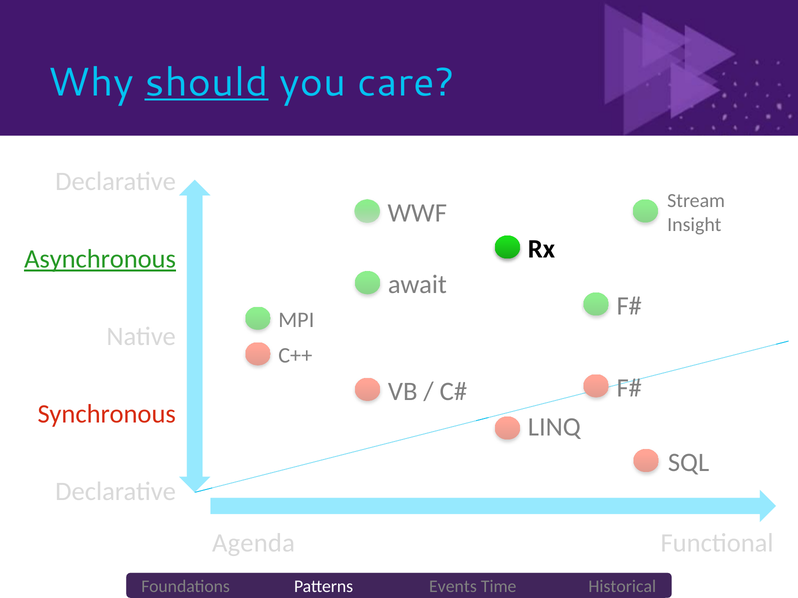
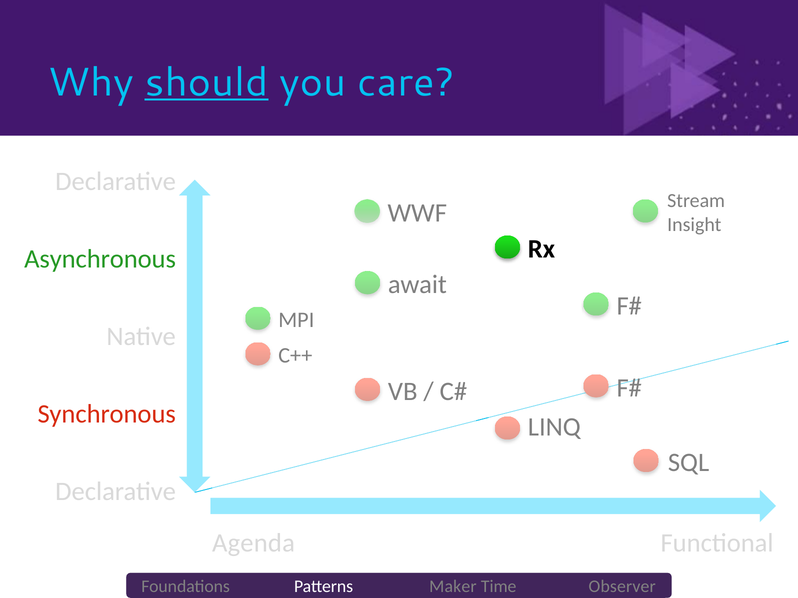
Asynchronous underline: present -> none
Events: Events -> Maker
Historical: Historical -> Observer
